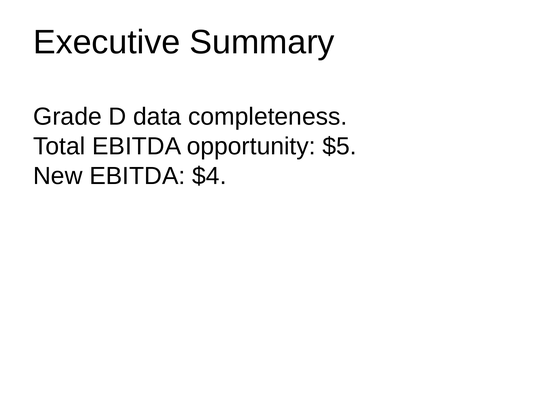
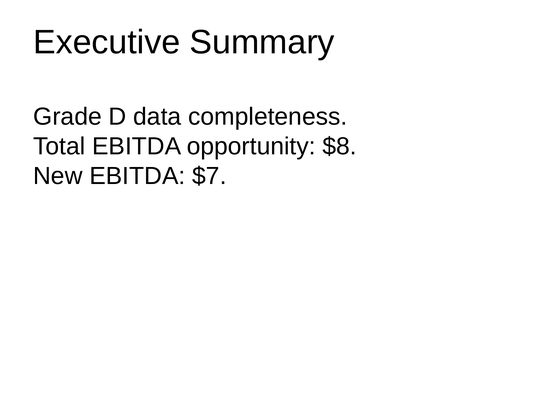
$5: $5 -> $8
$4: $4 -> $7
